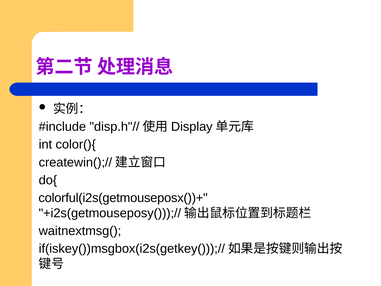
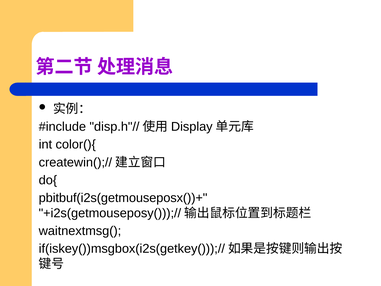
colorful(i2s(getmouseposx())+: colorful(i2s(getmouseposx())+ -> pbitbuf(i2s(getmouseposx())+
